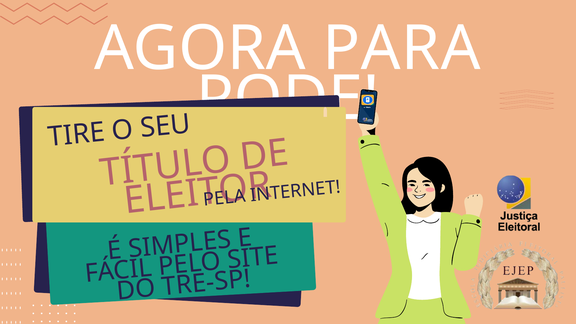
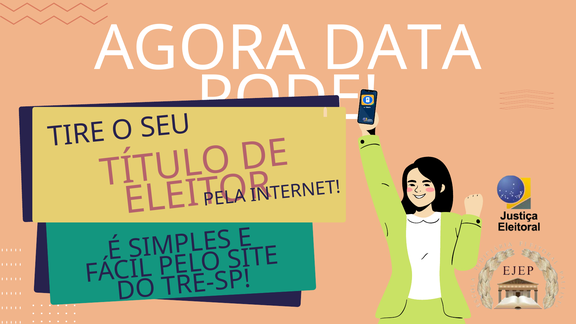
PARA: PARA -> DATA
